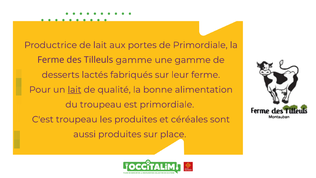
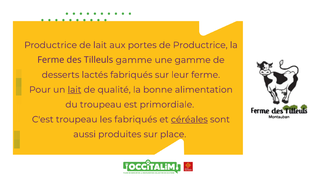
de Primordiale: Primordiale -> Productrice
les produites: produites -> fabriqués
céréales underline: none -> present
